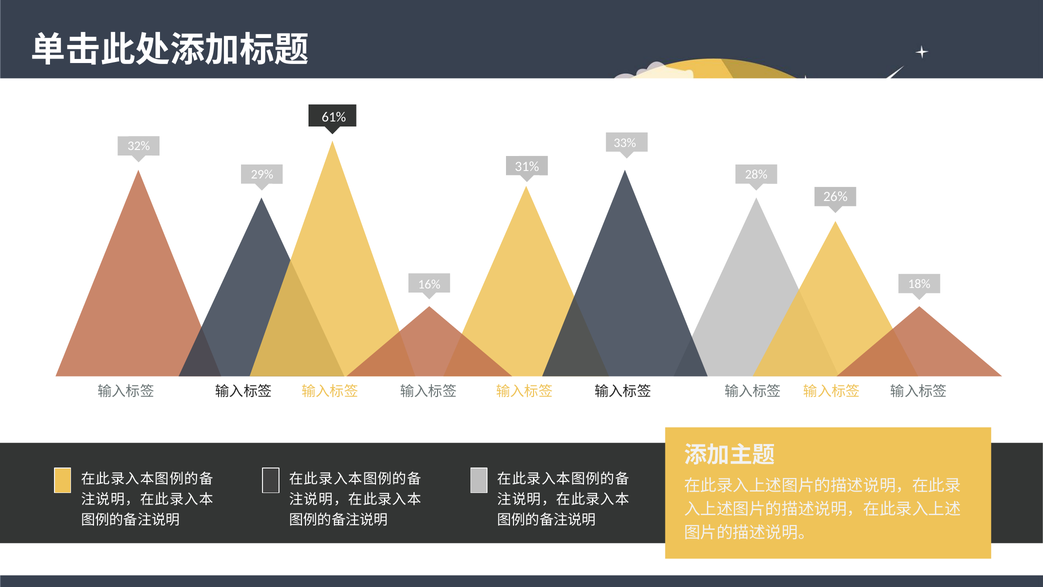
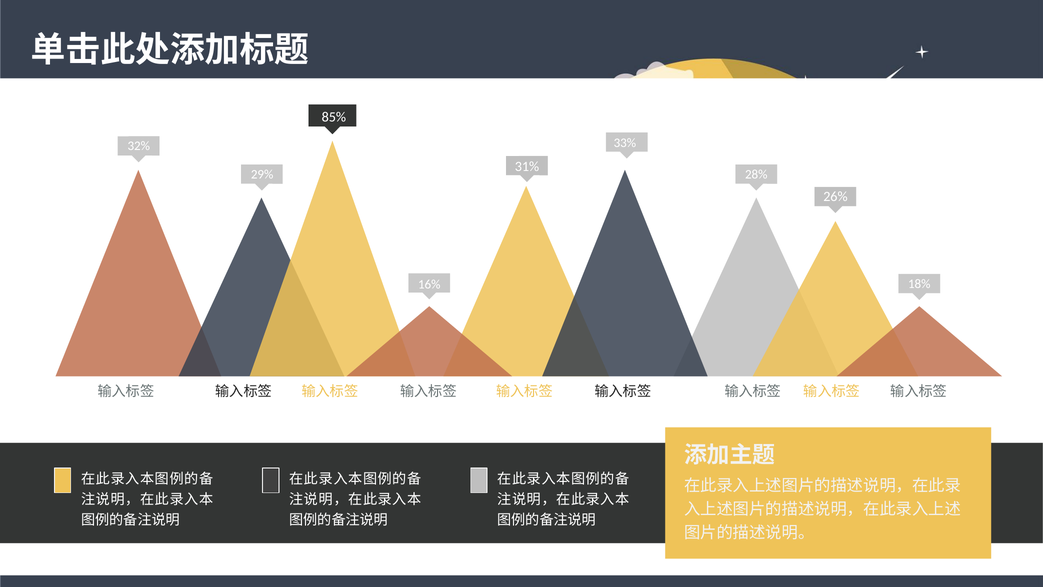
61%: 61% -> 85%
